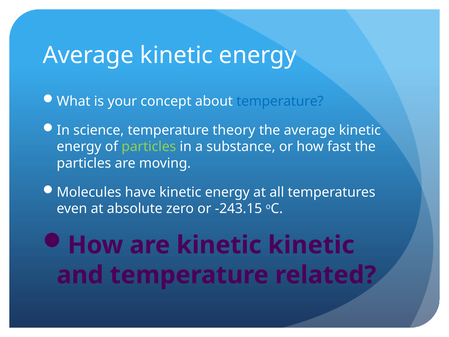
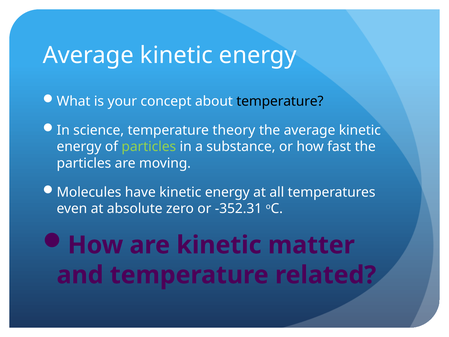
temperature at (280, 101) colour: blue -> black
-243.15: -243.15 -> -352.31
kinetic kinetic: kinetic -> matter
